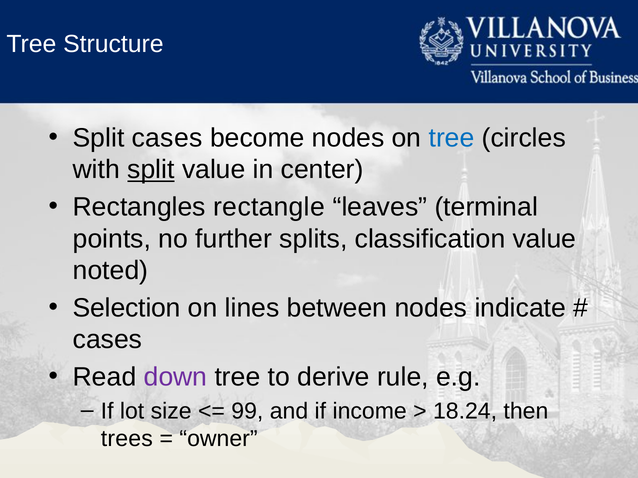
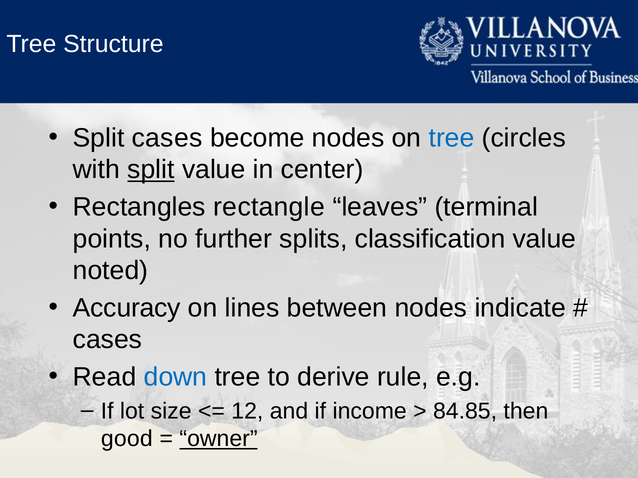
Selection: Selection -> Accuracy
down colour: purple -> blue
99: 99 -> 12
18.24: 18.24 -> 84.85
trees: trees -> good
owner underline: none -> present
